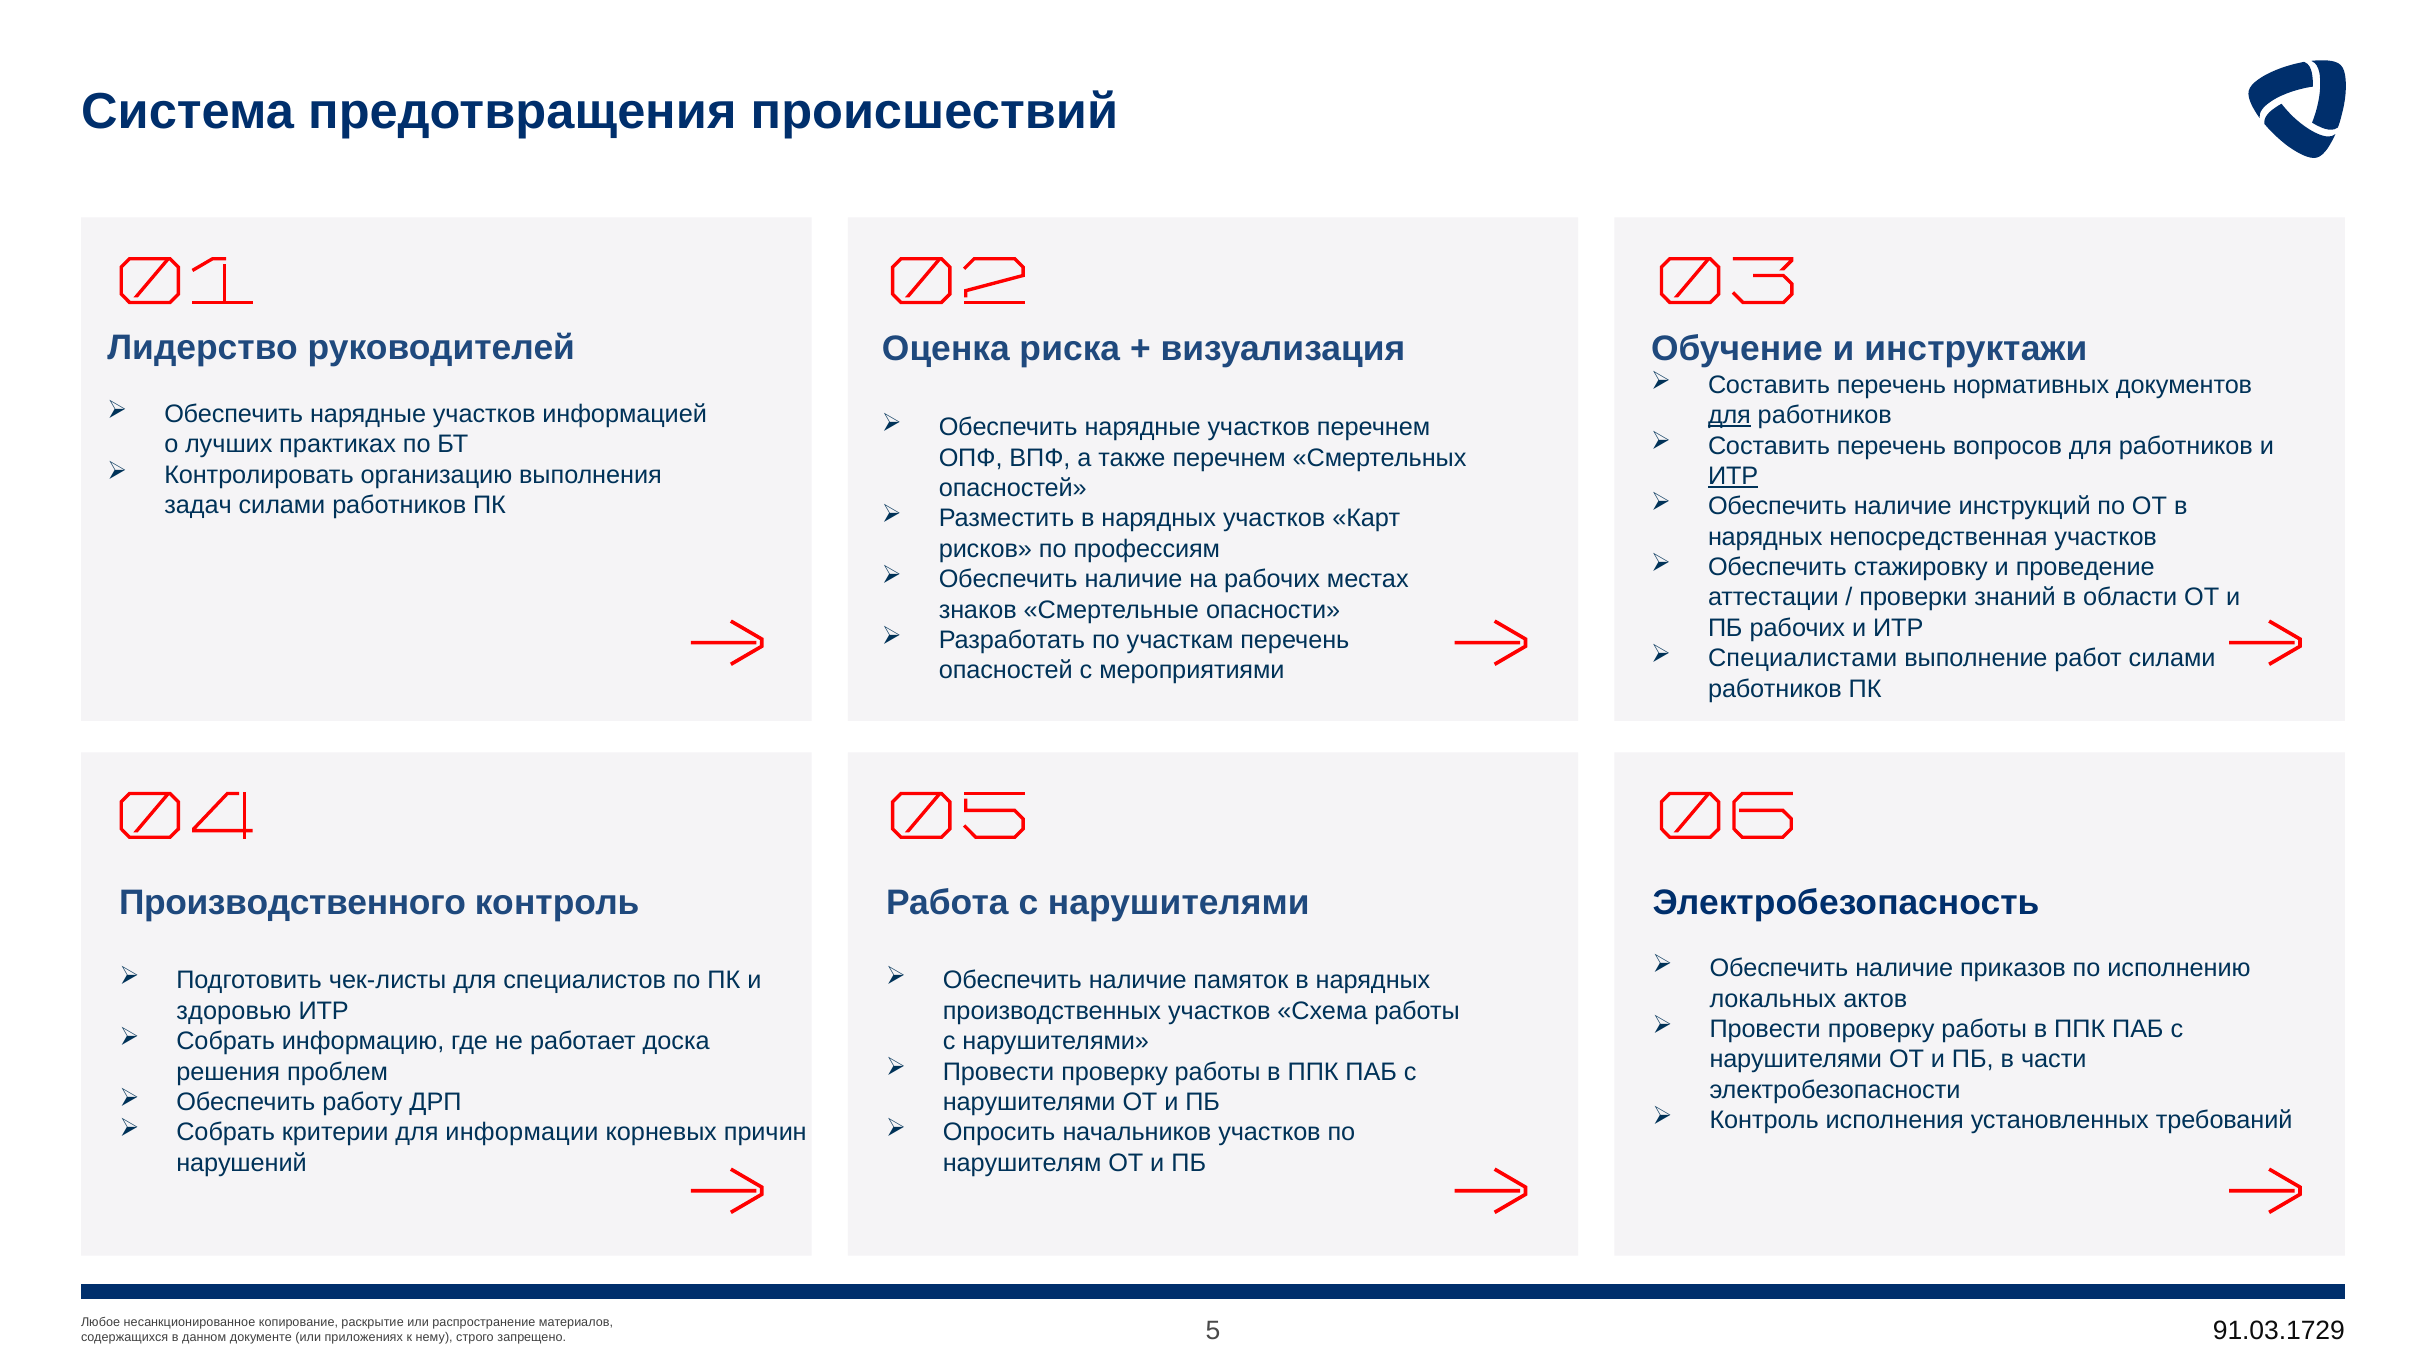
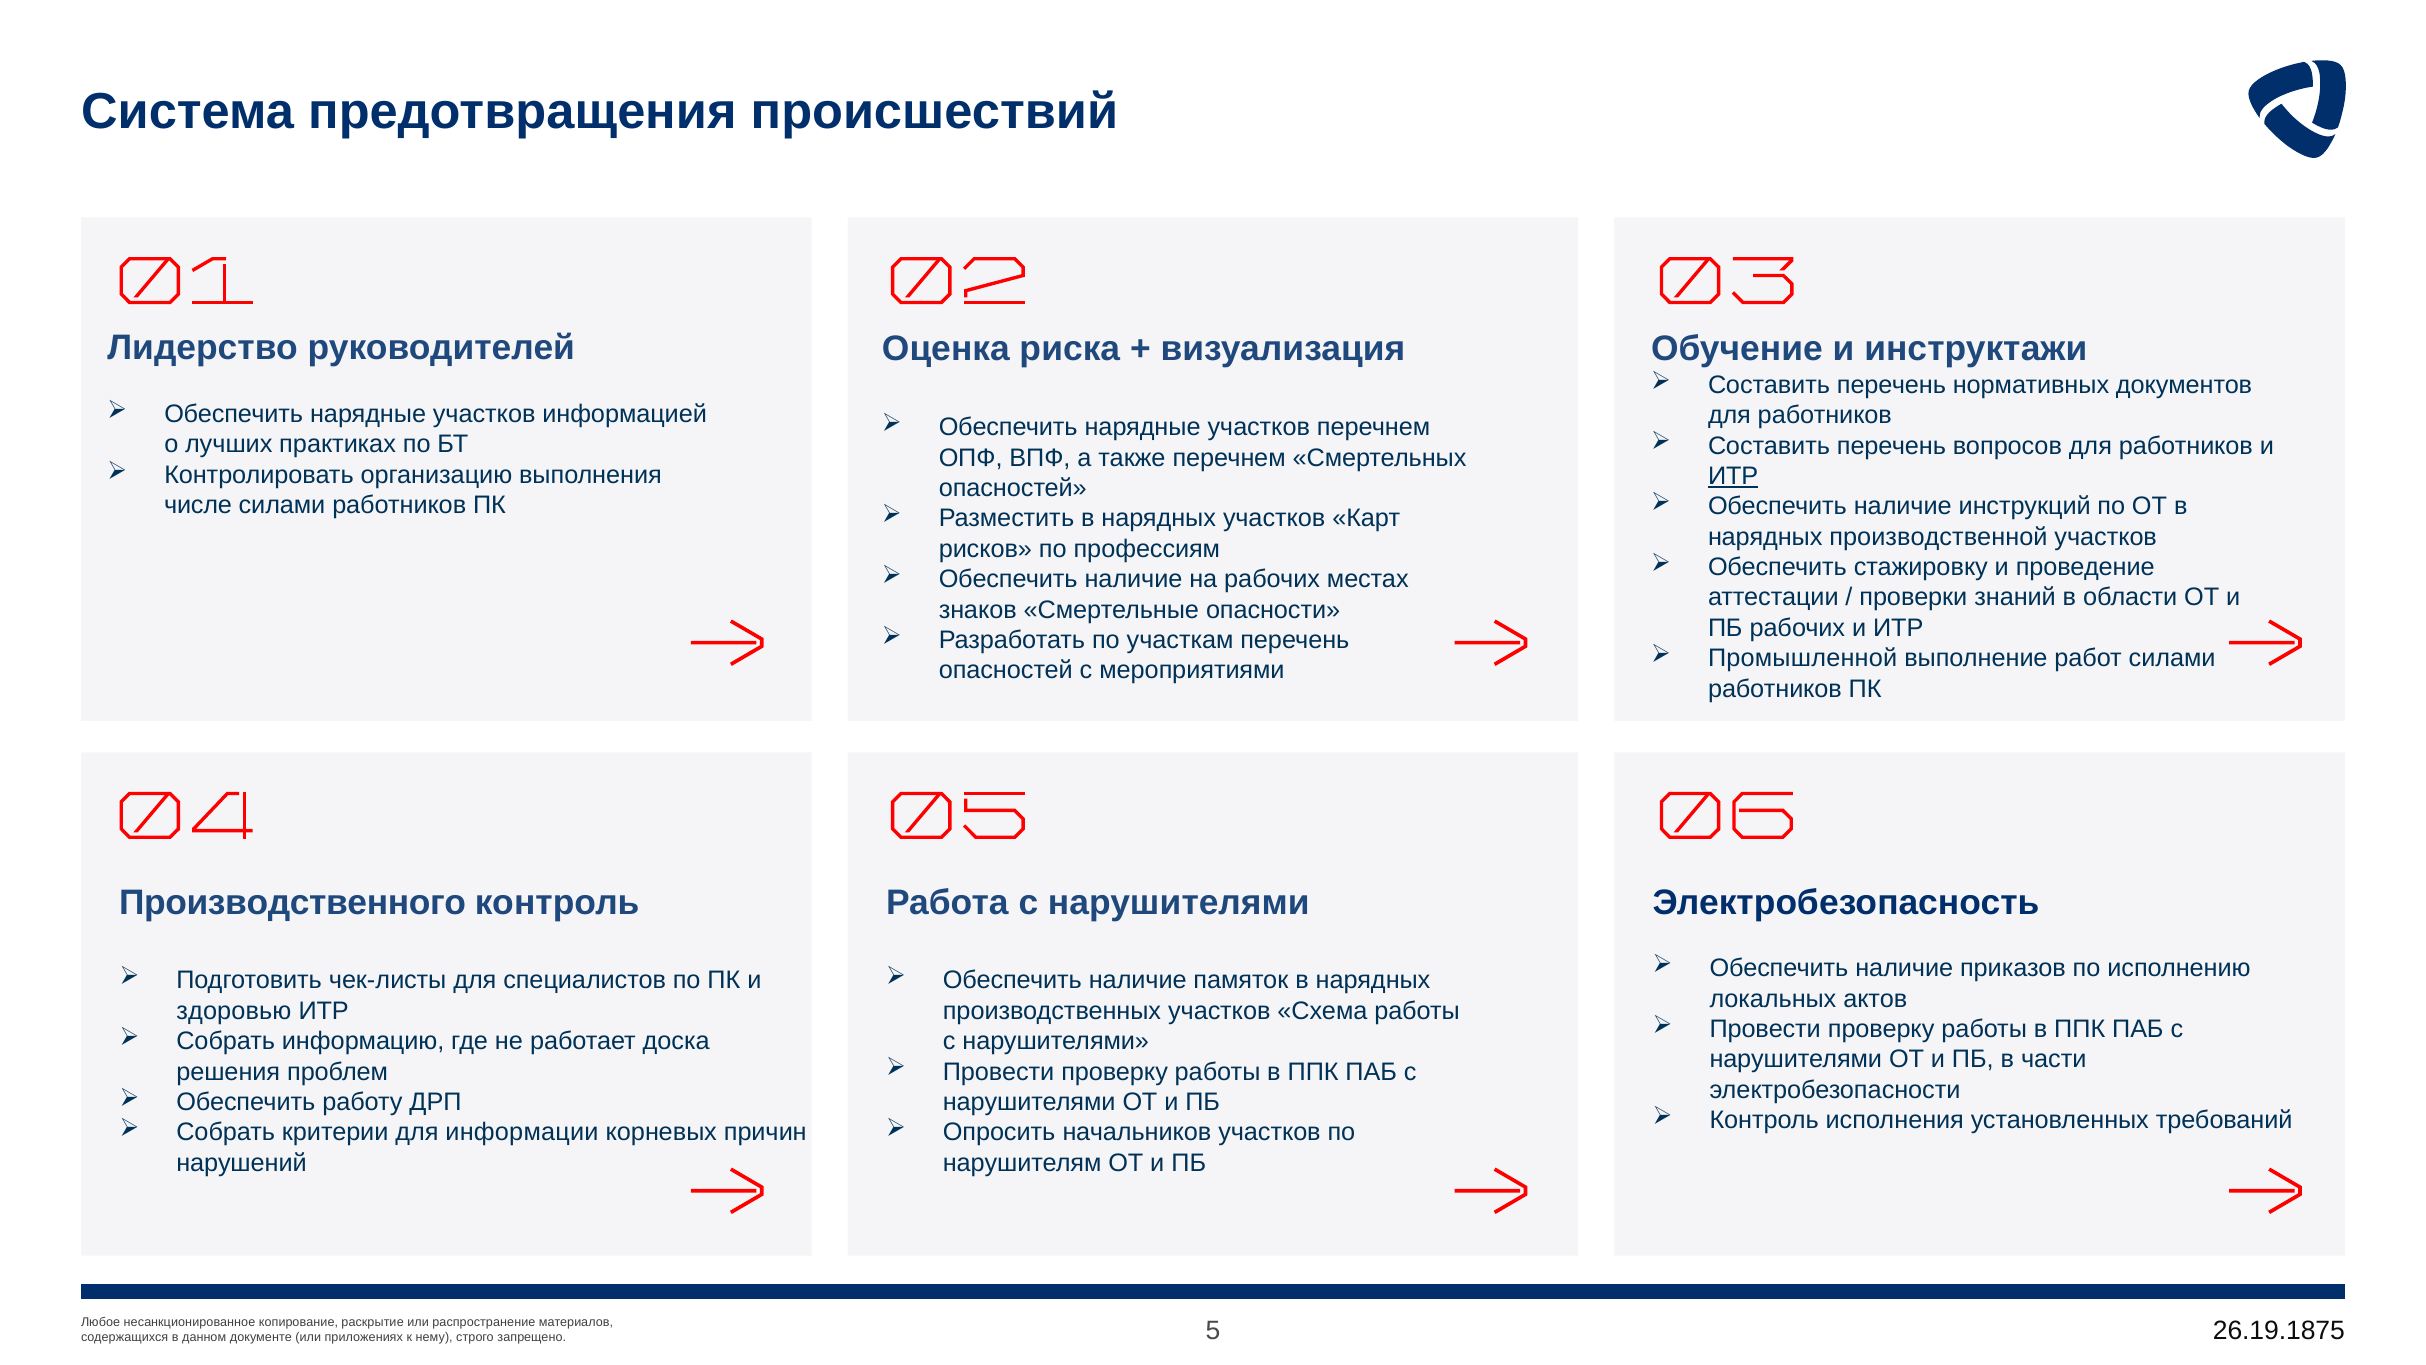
для at (1729, 415) underline: present -> none
задач: задач -> числе
непосредственная: непосредственная -> производственной
Специалистами: Специалистами -> Промышленной
91.03.1729: 91.03.1729 -> 26.19.1875
